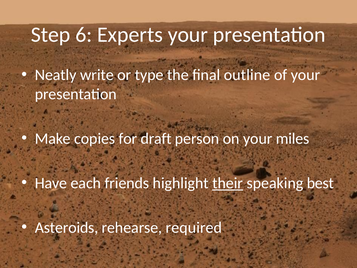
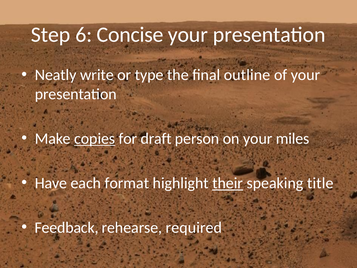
Experts: Experts -> Concise
copies underline: none -> present
friends: friends -> format
best: best -> title
Asteroids: Asteroids -> Feedback
